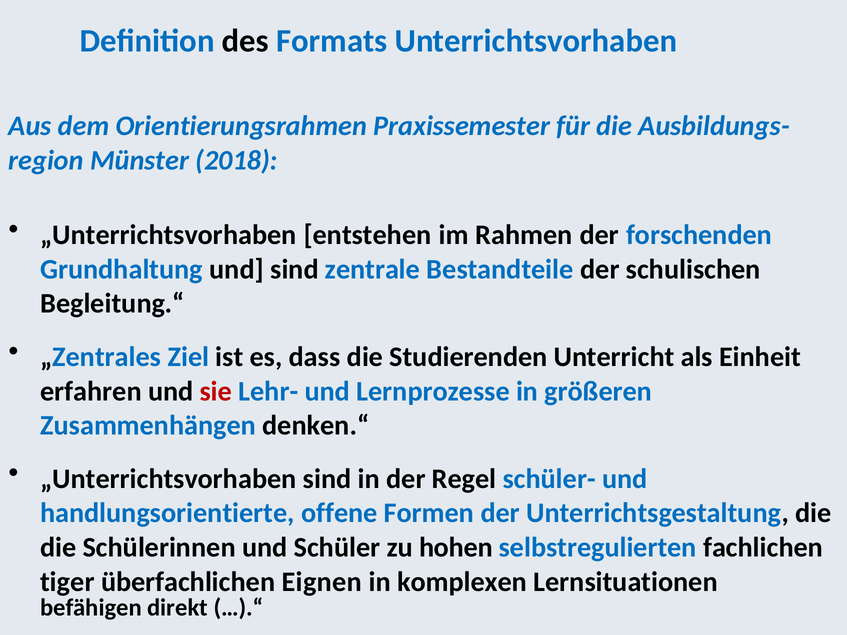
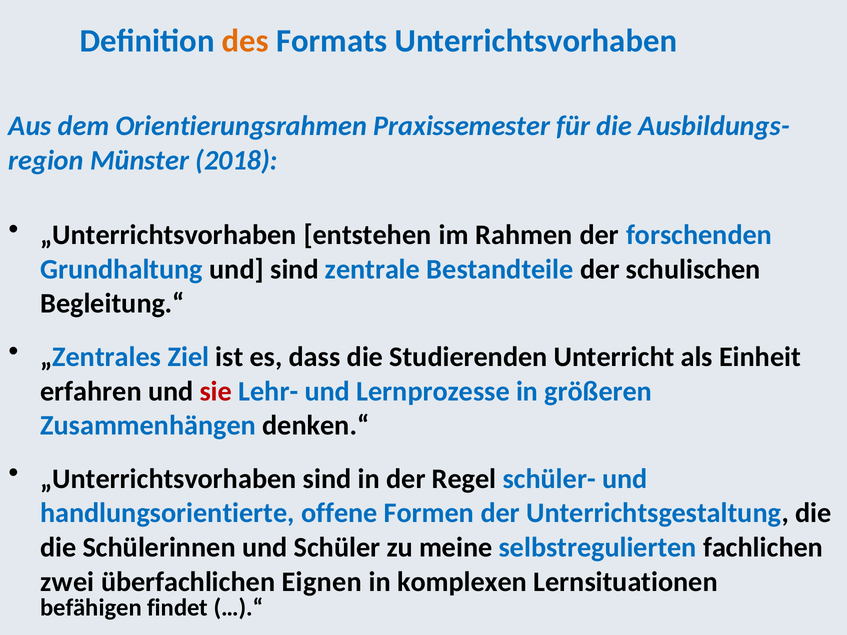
des colour: black -> orange
hohen: hohen -> meine
tiger: tiger -> zwei
direkt: direkt -> findet
